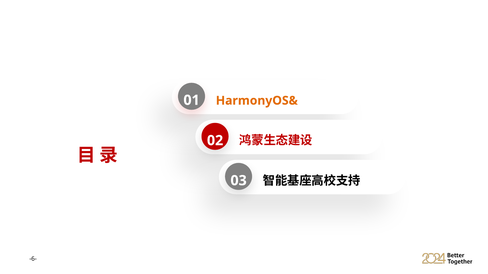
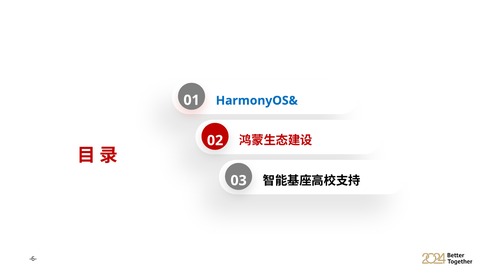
HarmonyOS& colour: orange -> blue
